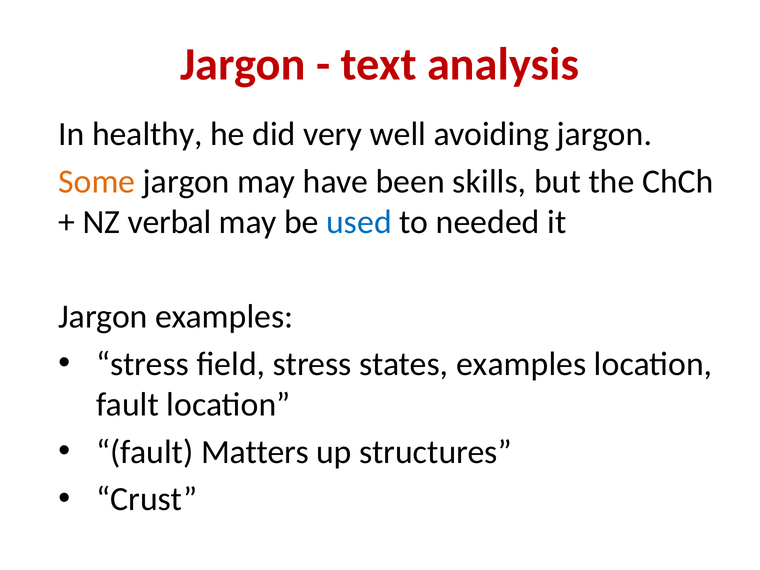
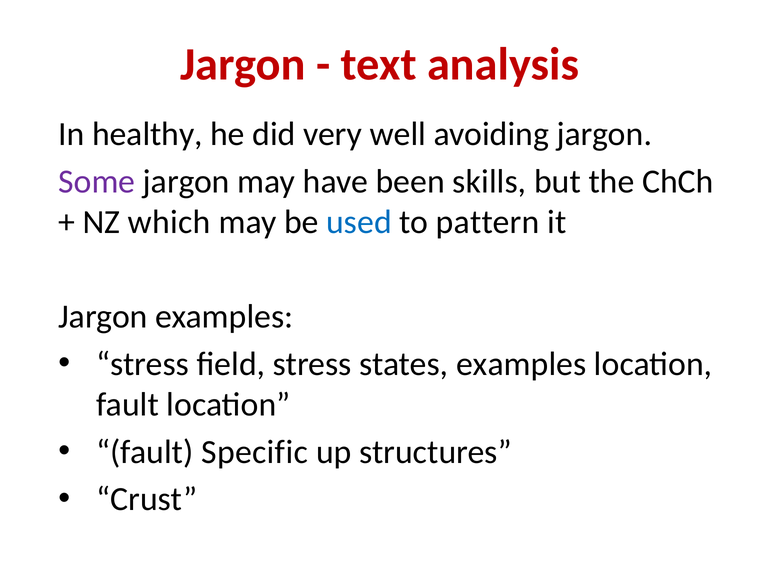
Some colour: orange -> purple
verbal: verbal -> which
needed: needed -> pattern
Matters: Matters -> Specific
